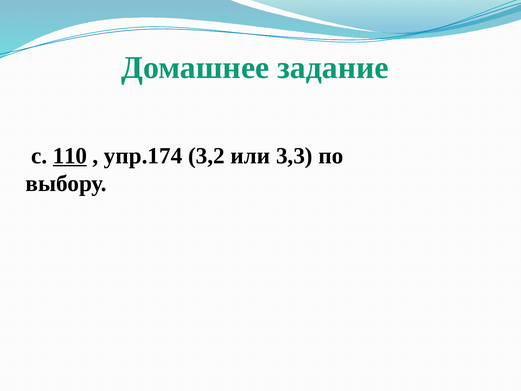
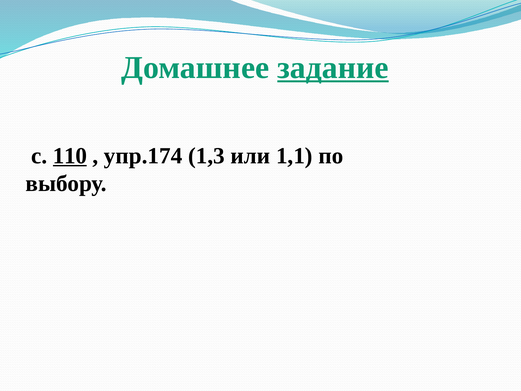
задание underline: none -> present
3,2: 3,2 -> 1,3
3,3: 3,3 -> 1,1
